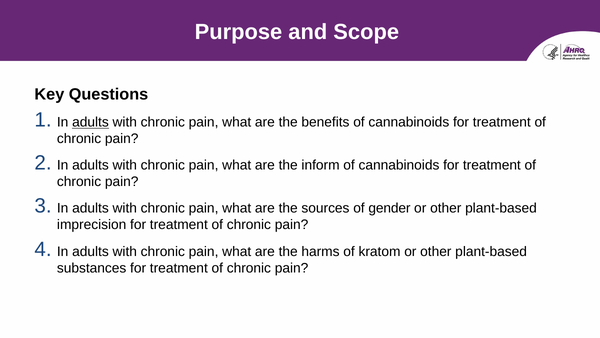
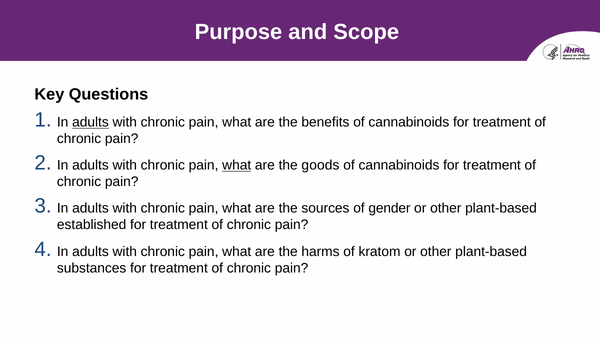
what at (237, 165) underline: none -> present
inform: inform -> goods
imprecision: imprecision -> established
